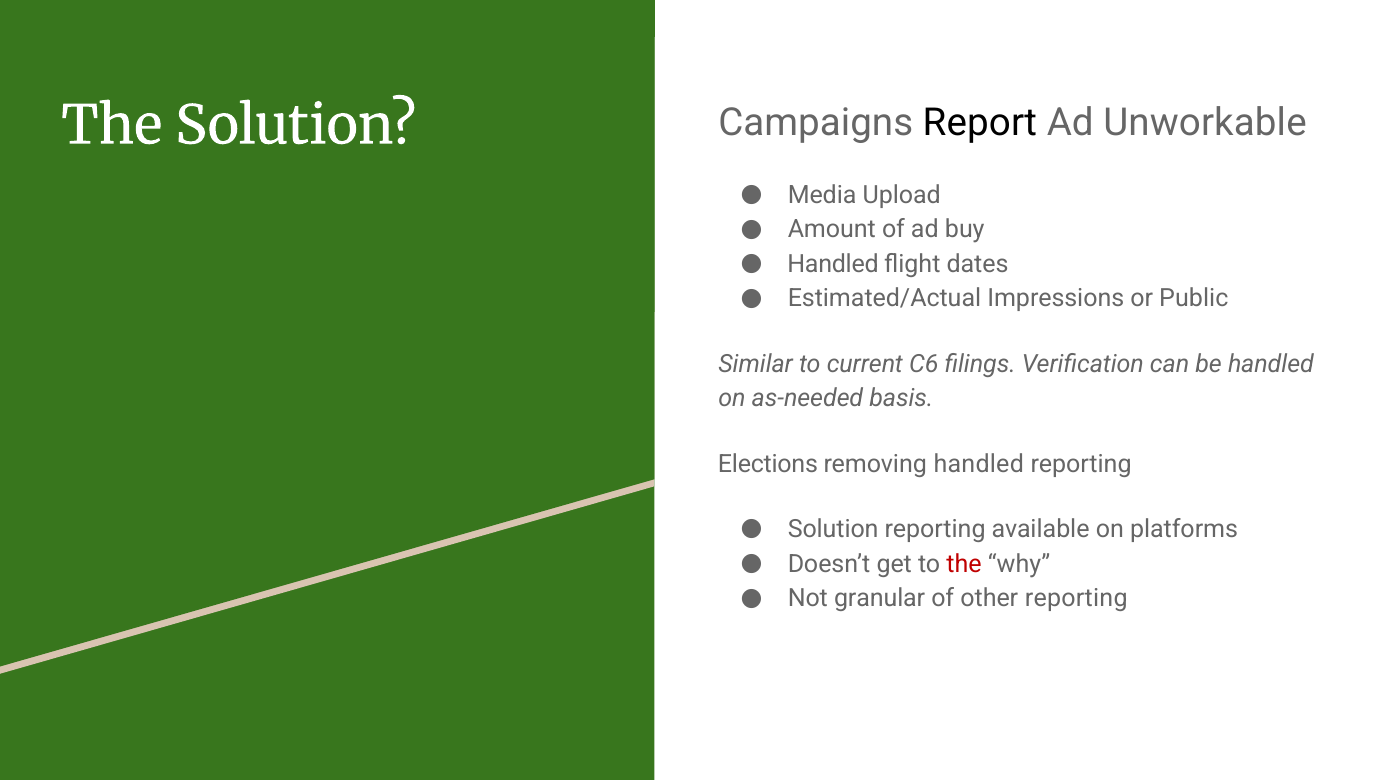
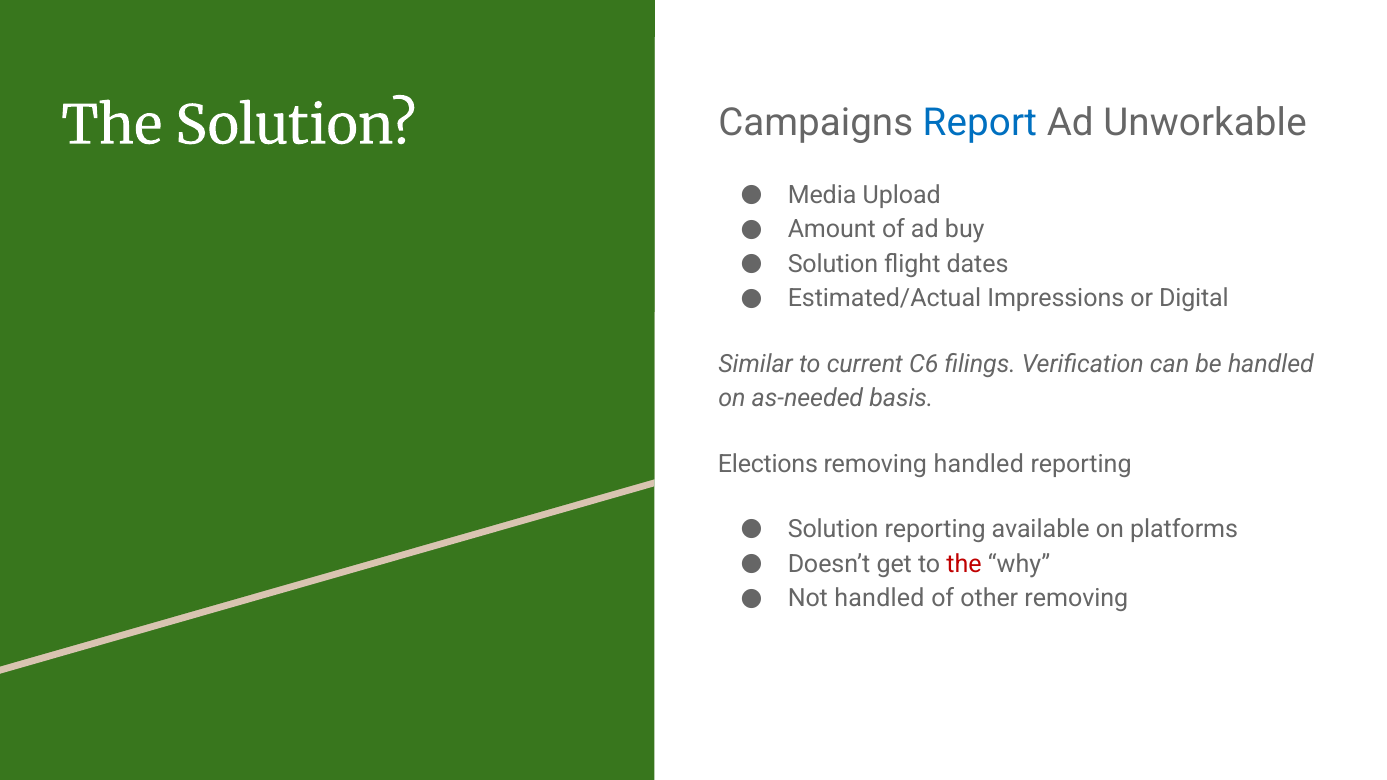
Report colour: black -> blue
Handled at (833, 264): Handled -> Solution
Public: Public -> Digital
Not granular: granular -> handled
other reporting: reporting -> removing
